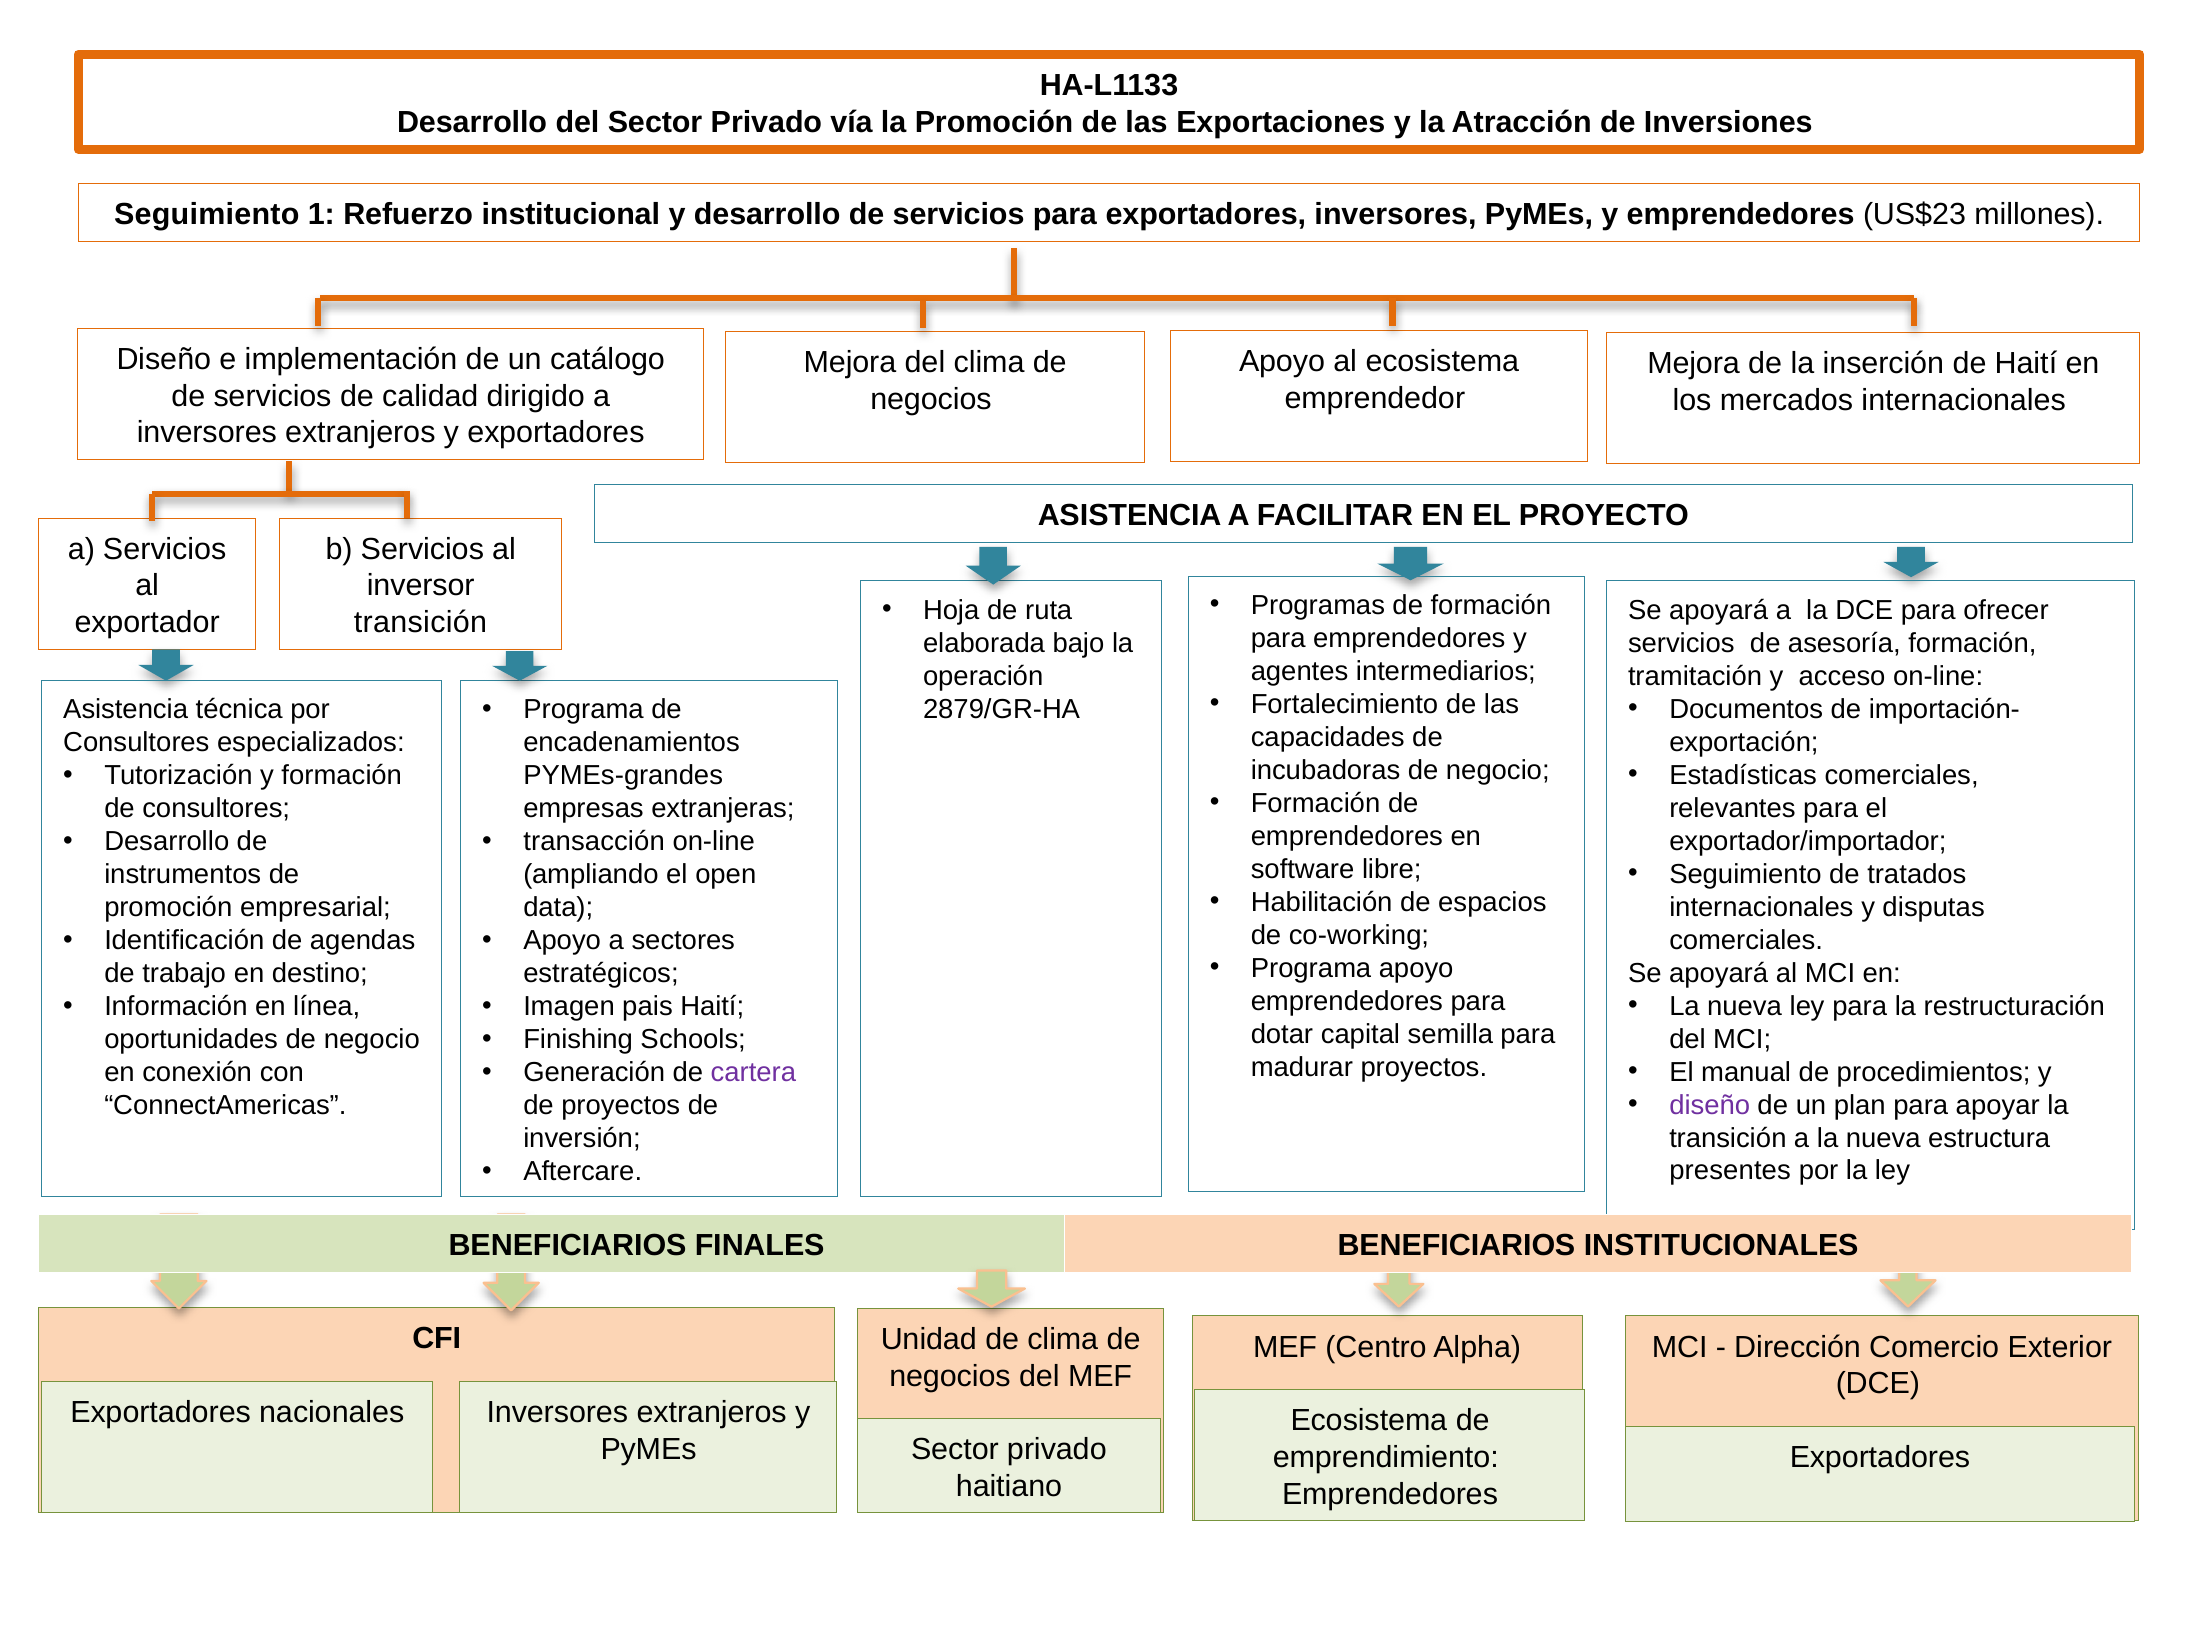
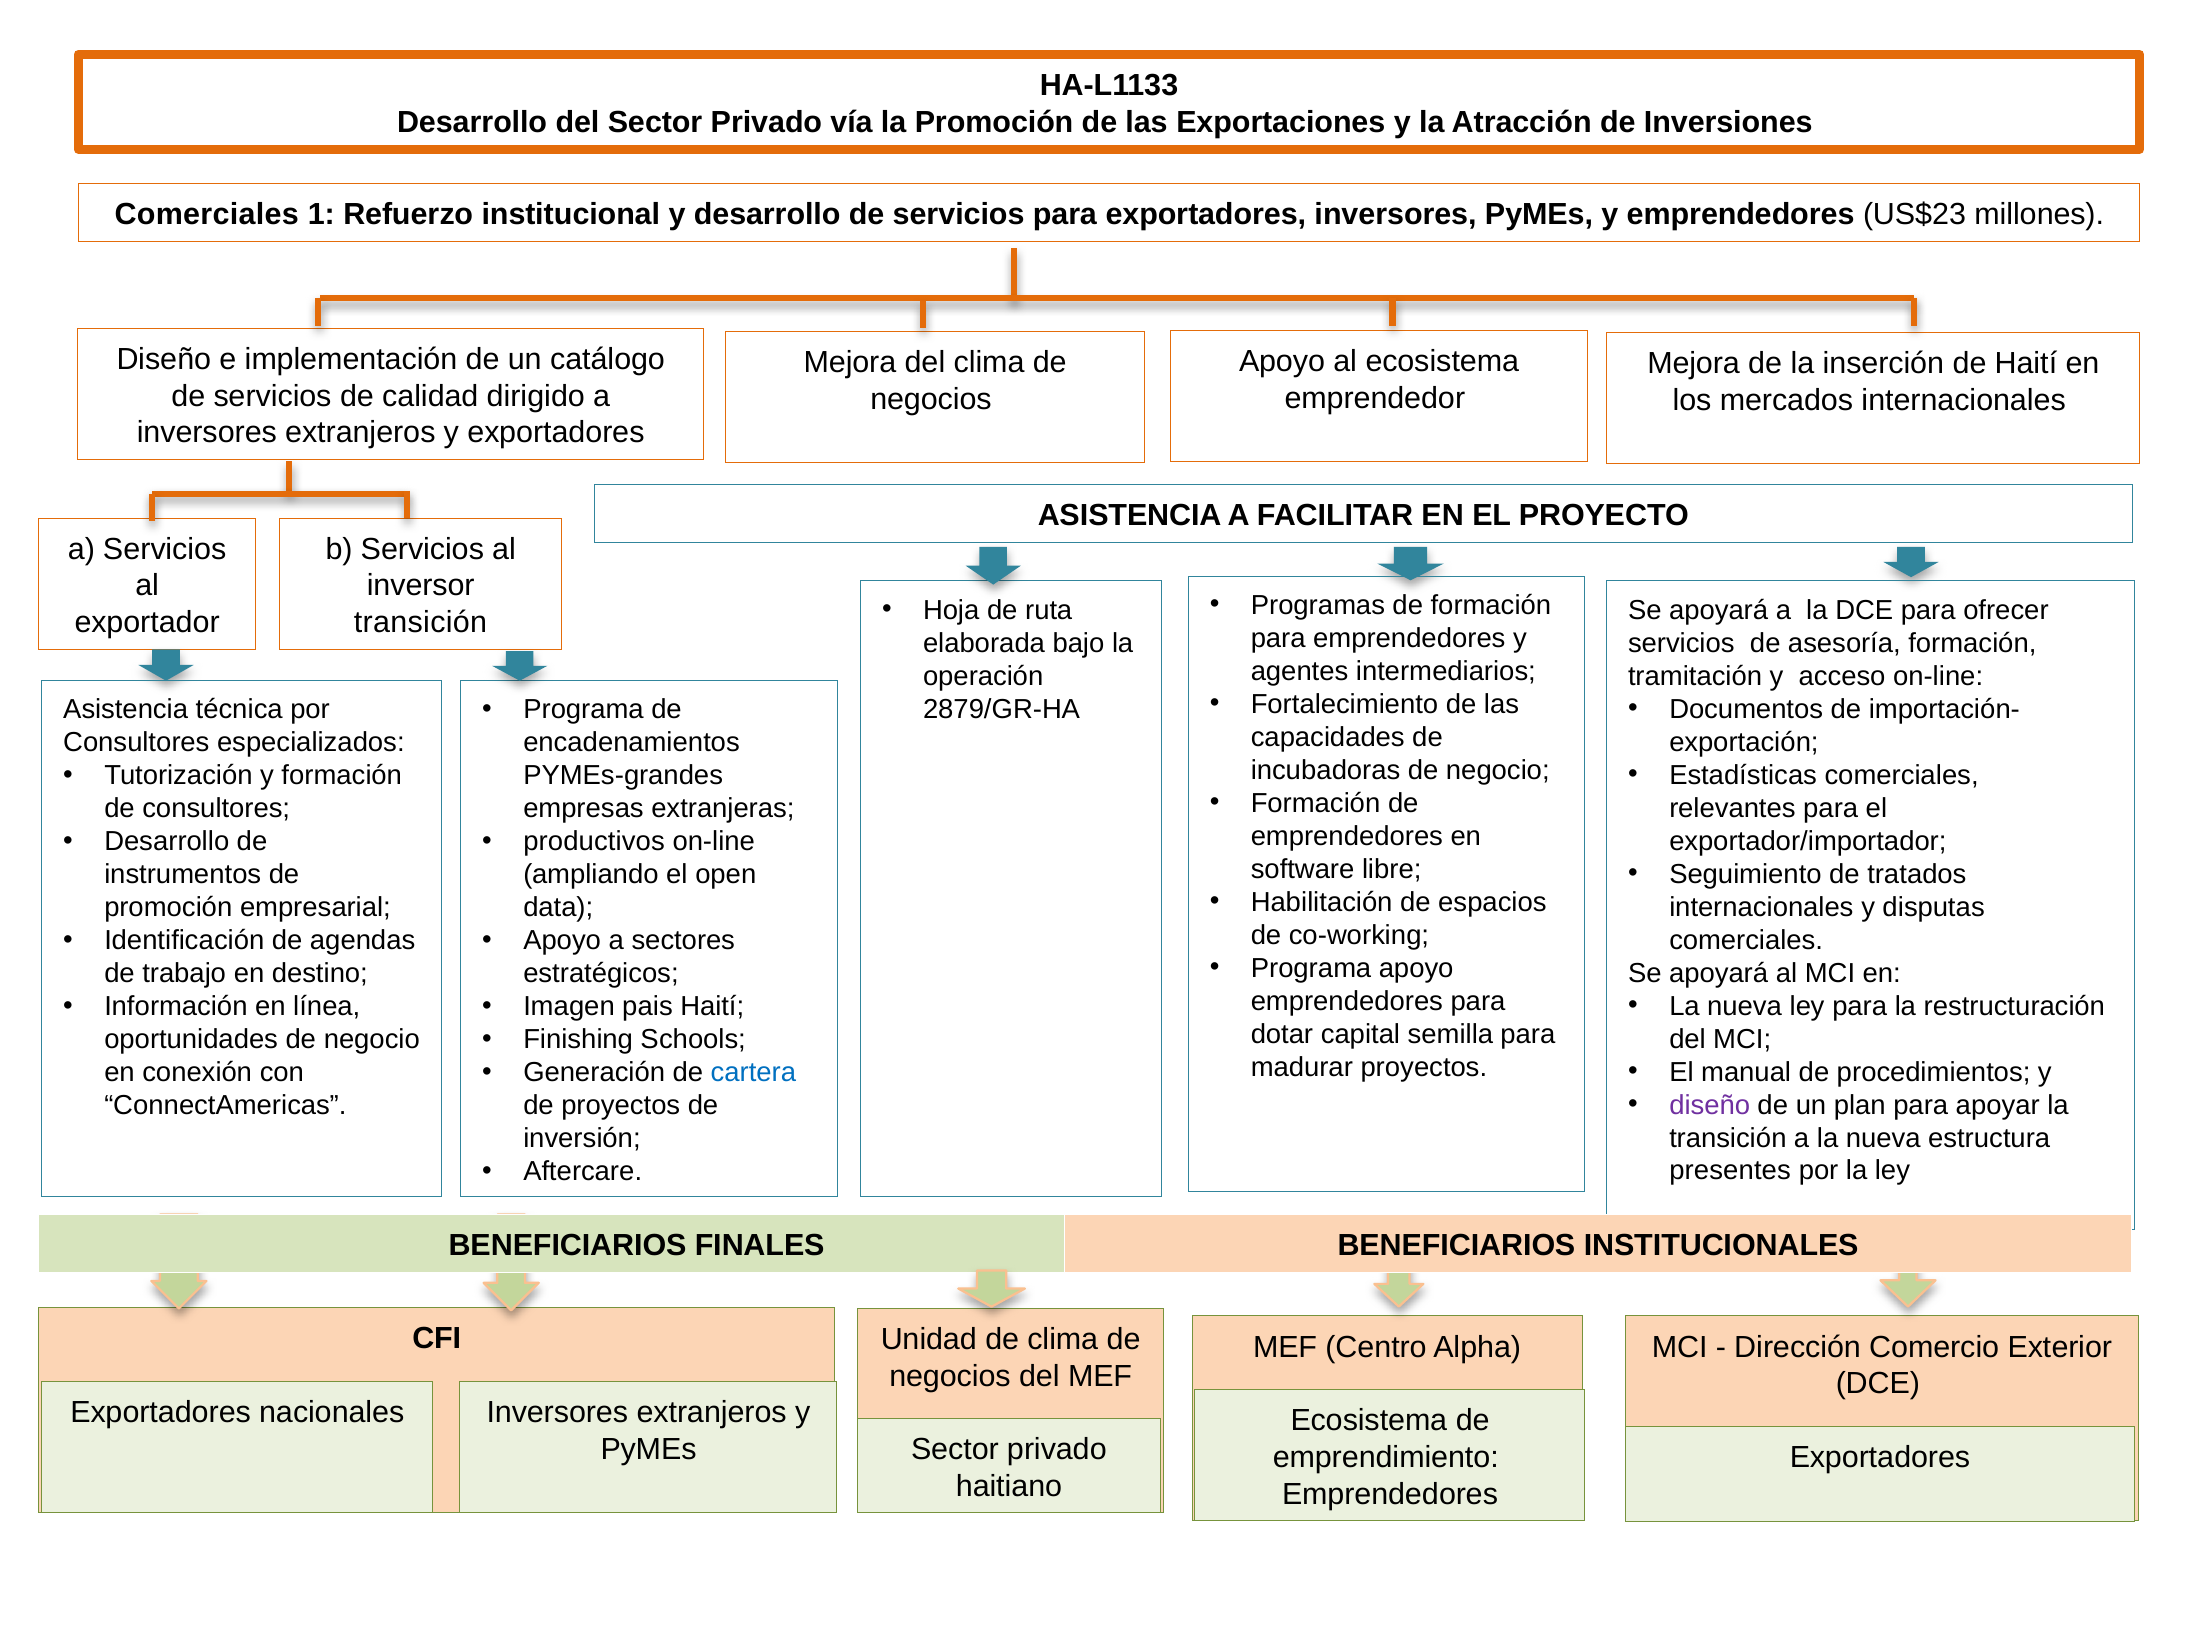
Seguimiento at (207, 214): Seguimiento -> Comerciales
transacción: transacción -> productivos
cartera colour: purple -> blue
